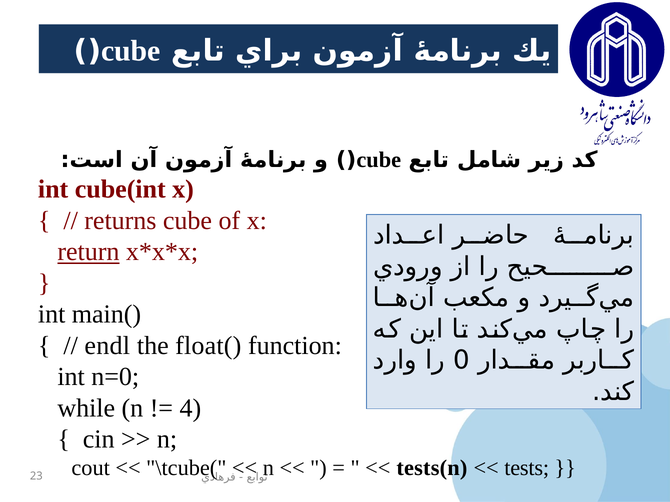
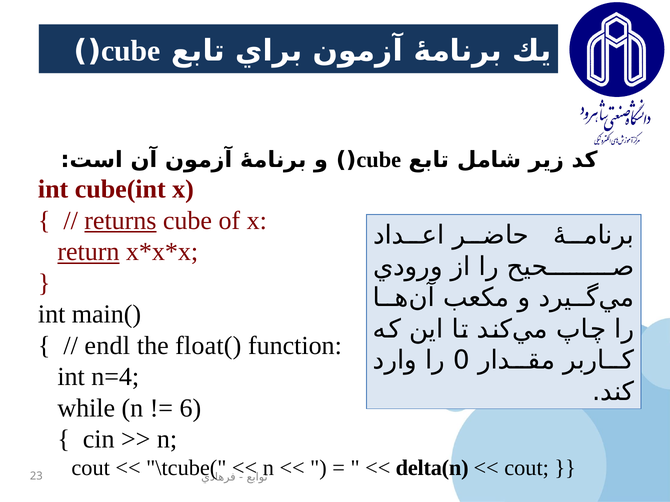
returns underline: none -> present
n=0: n=0 -> n=4
4: 4 -> 6
tests(n: tests(n -> delta(n
tests at (527, 469): tests -> cout
